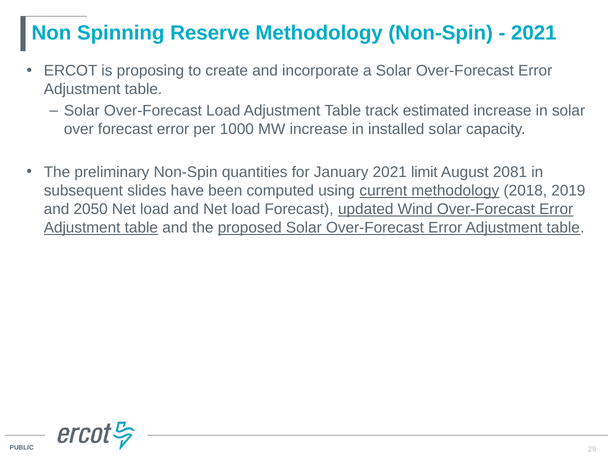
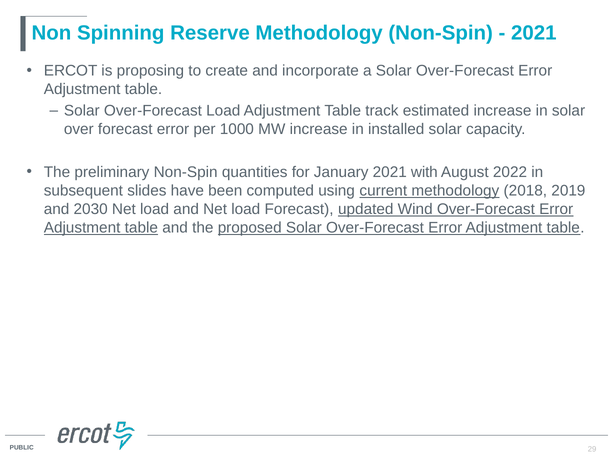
limit: limit -> with
2081: 2081 -> 2022
2050: 2050 -> 2030
